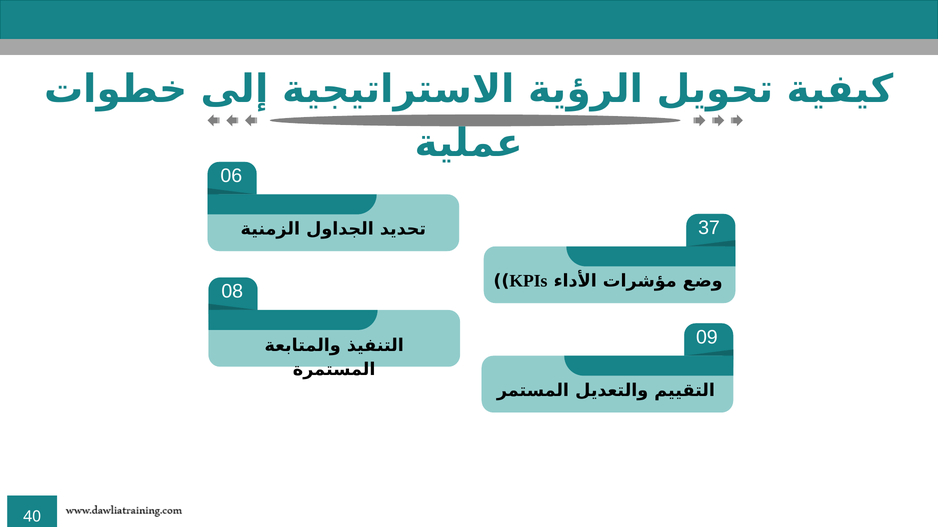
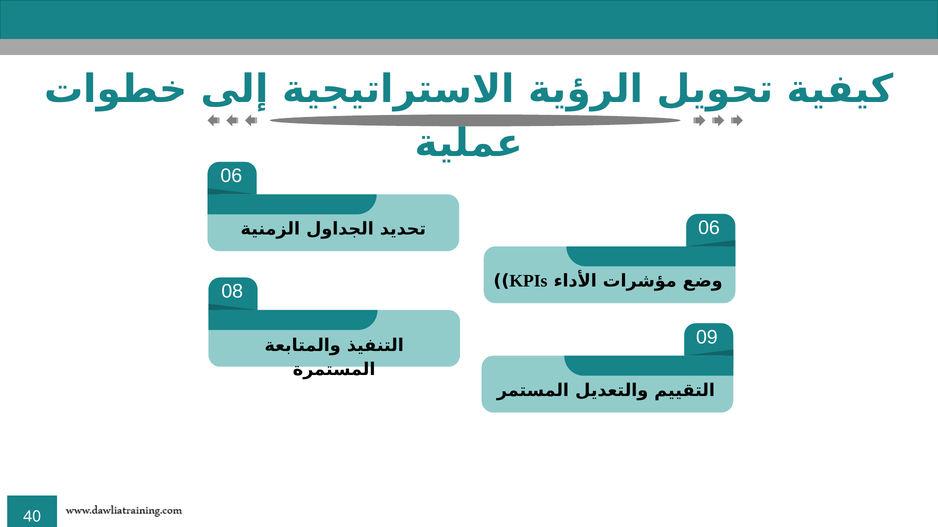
37 at (709, 228): 37 -> 06
